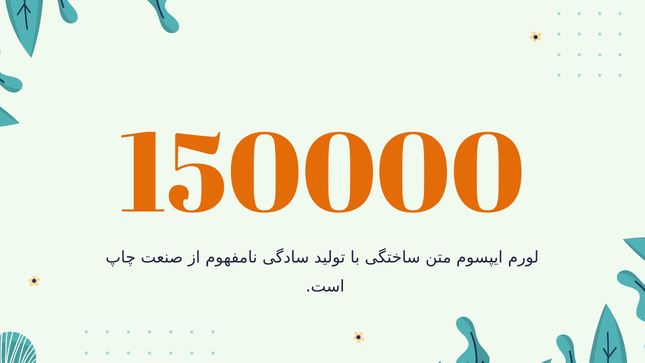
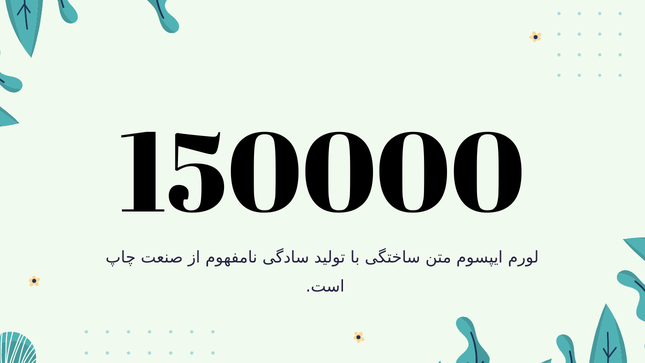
150000 colour: orange -> black
